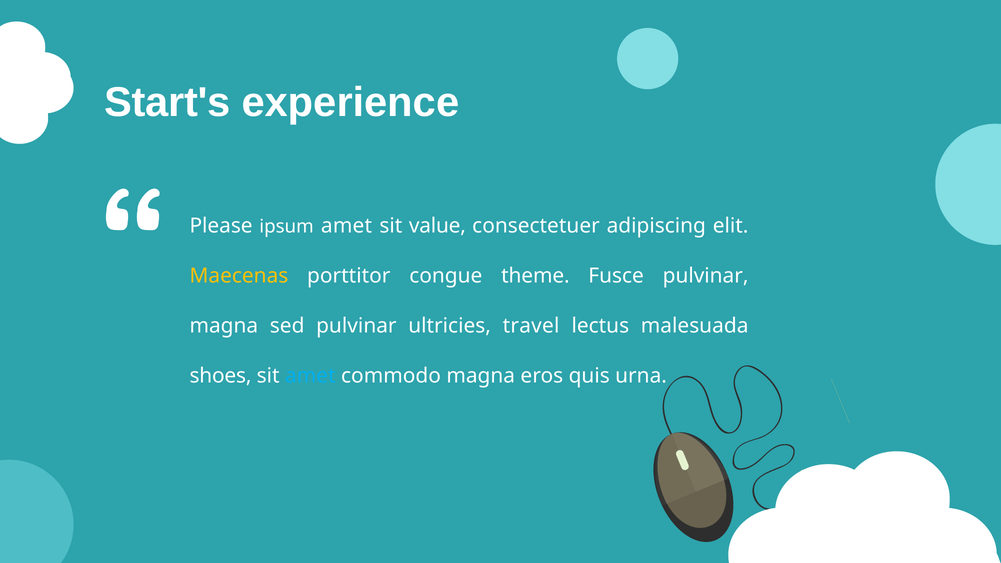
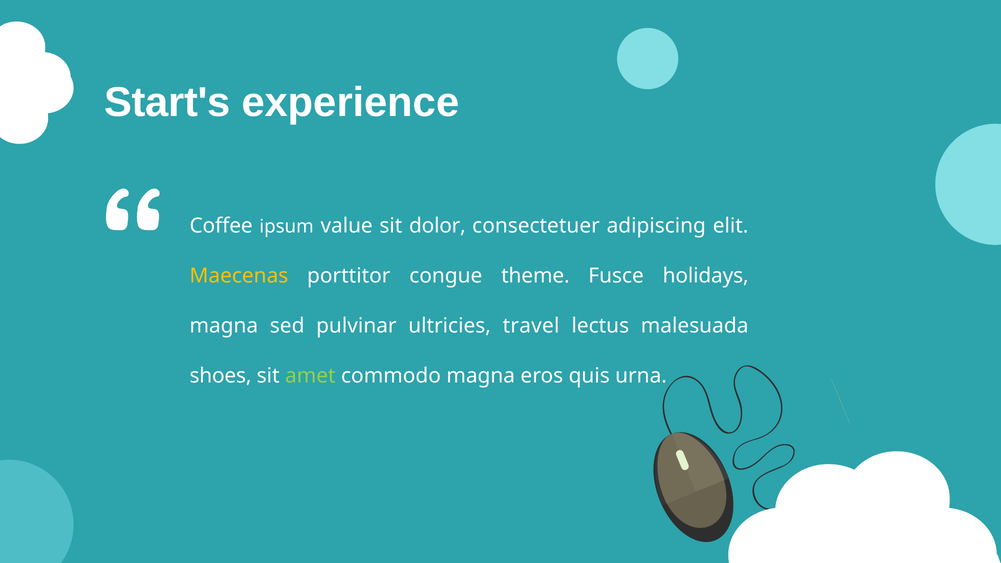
Please: Please -> Coffee
ipsum amet: amet -> value
value: value -> dolor
Fusce pulvinar: pulvinar -> holidays
amet at (310, 376) colour: light blue -> light green
